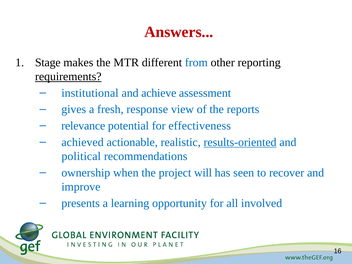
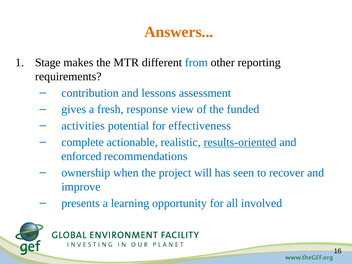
Answers colour: red -> orange
requirements underline: present -> none
institutional: institutional -> contribution
achieve: achieve -> lessons
reports: reports -> funded
relevance: relevance -> activities
achieved: achieved -> complete
political: political -> enforced
